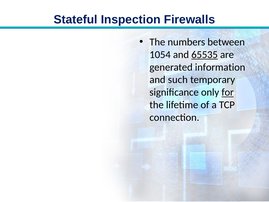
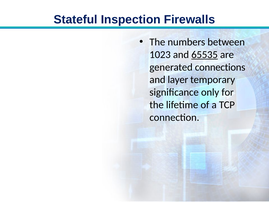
1054: 1054 -> 1023
information: information -> connections
such: such -> layer
for underline: present -> none
